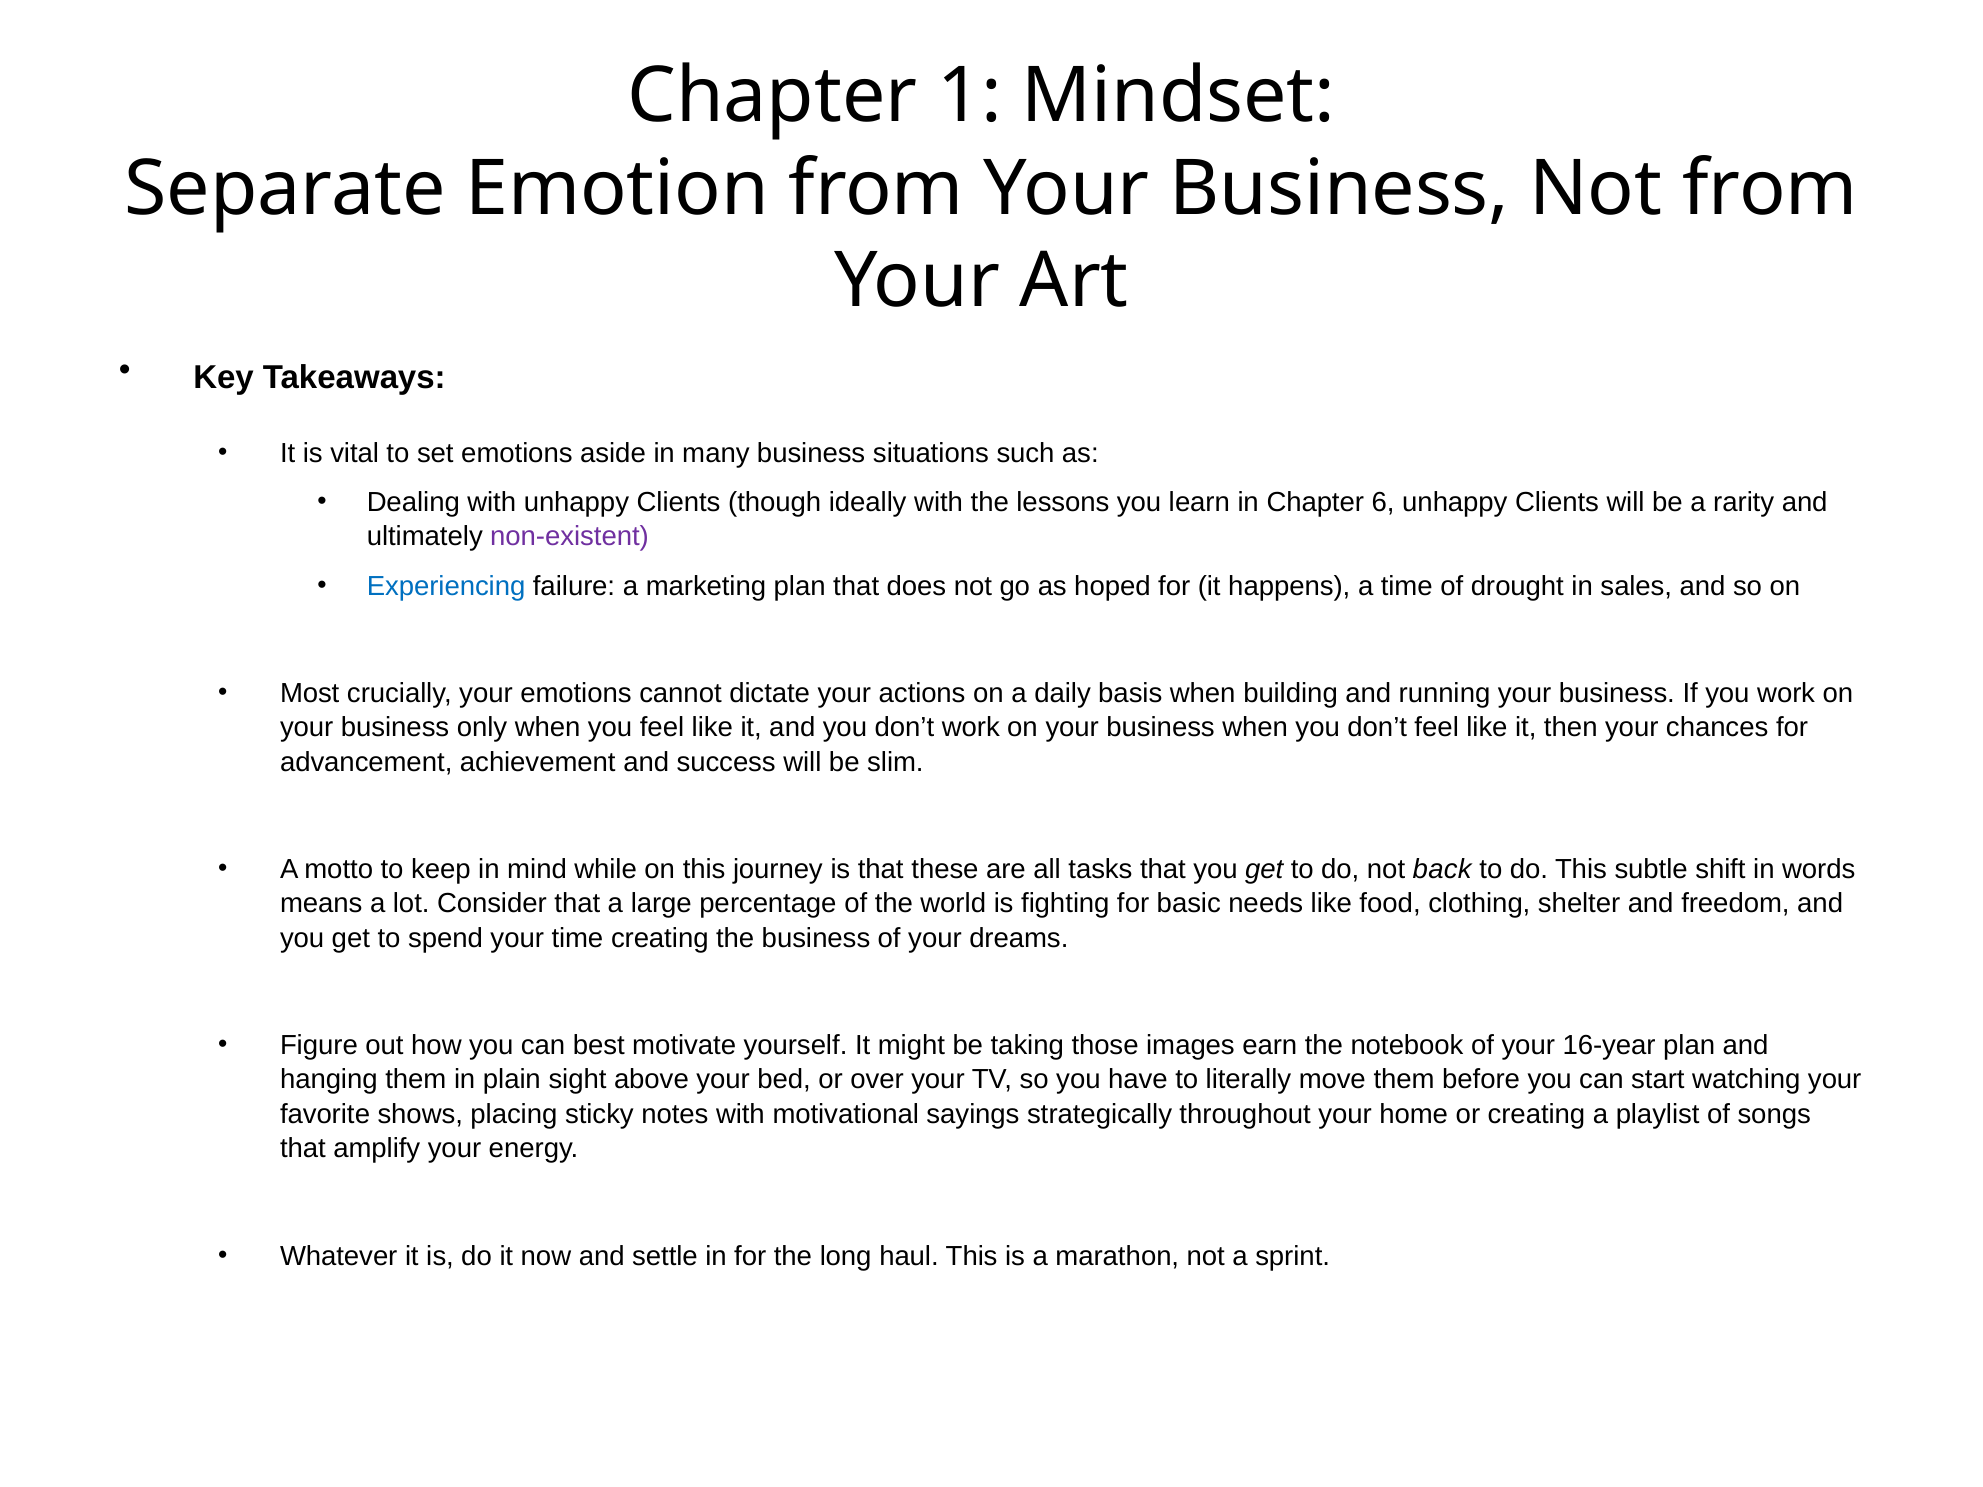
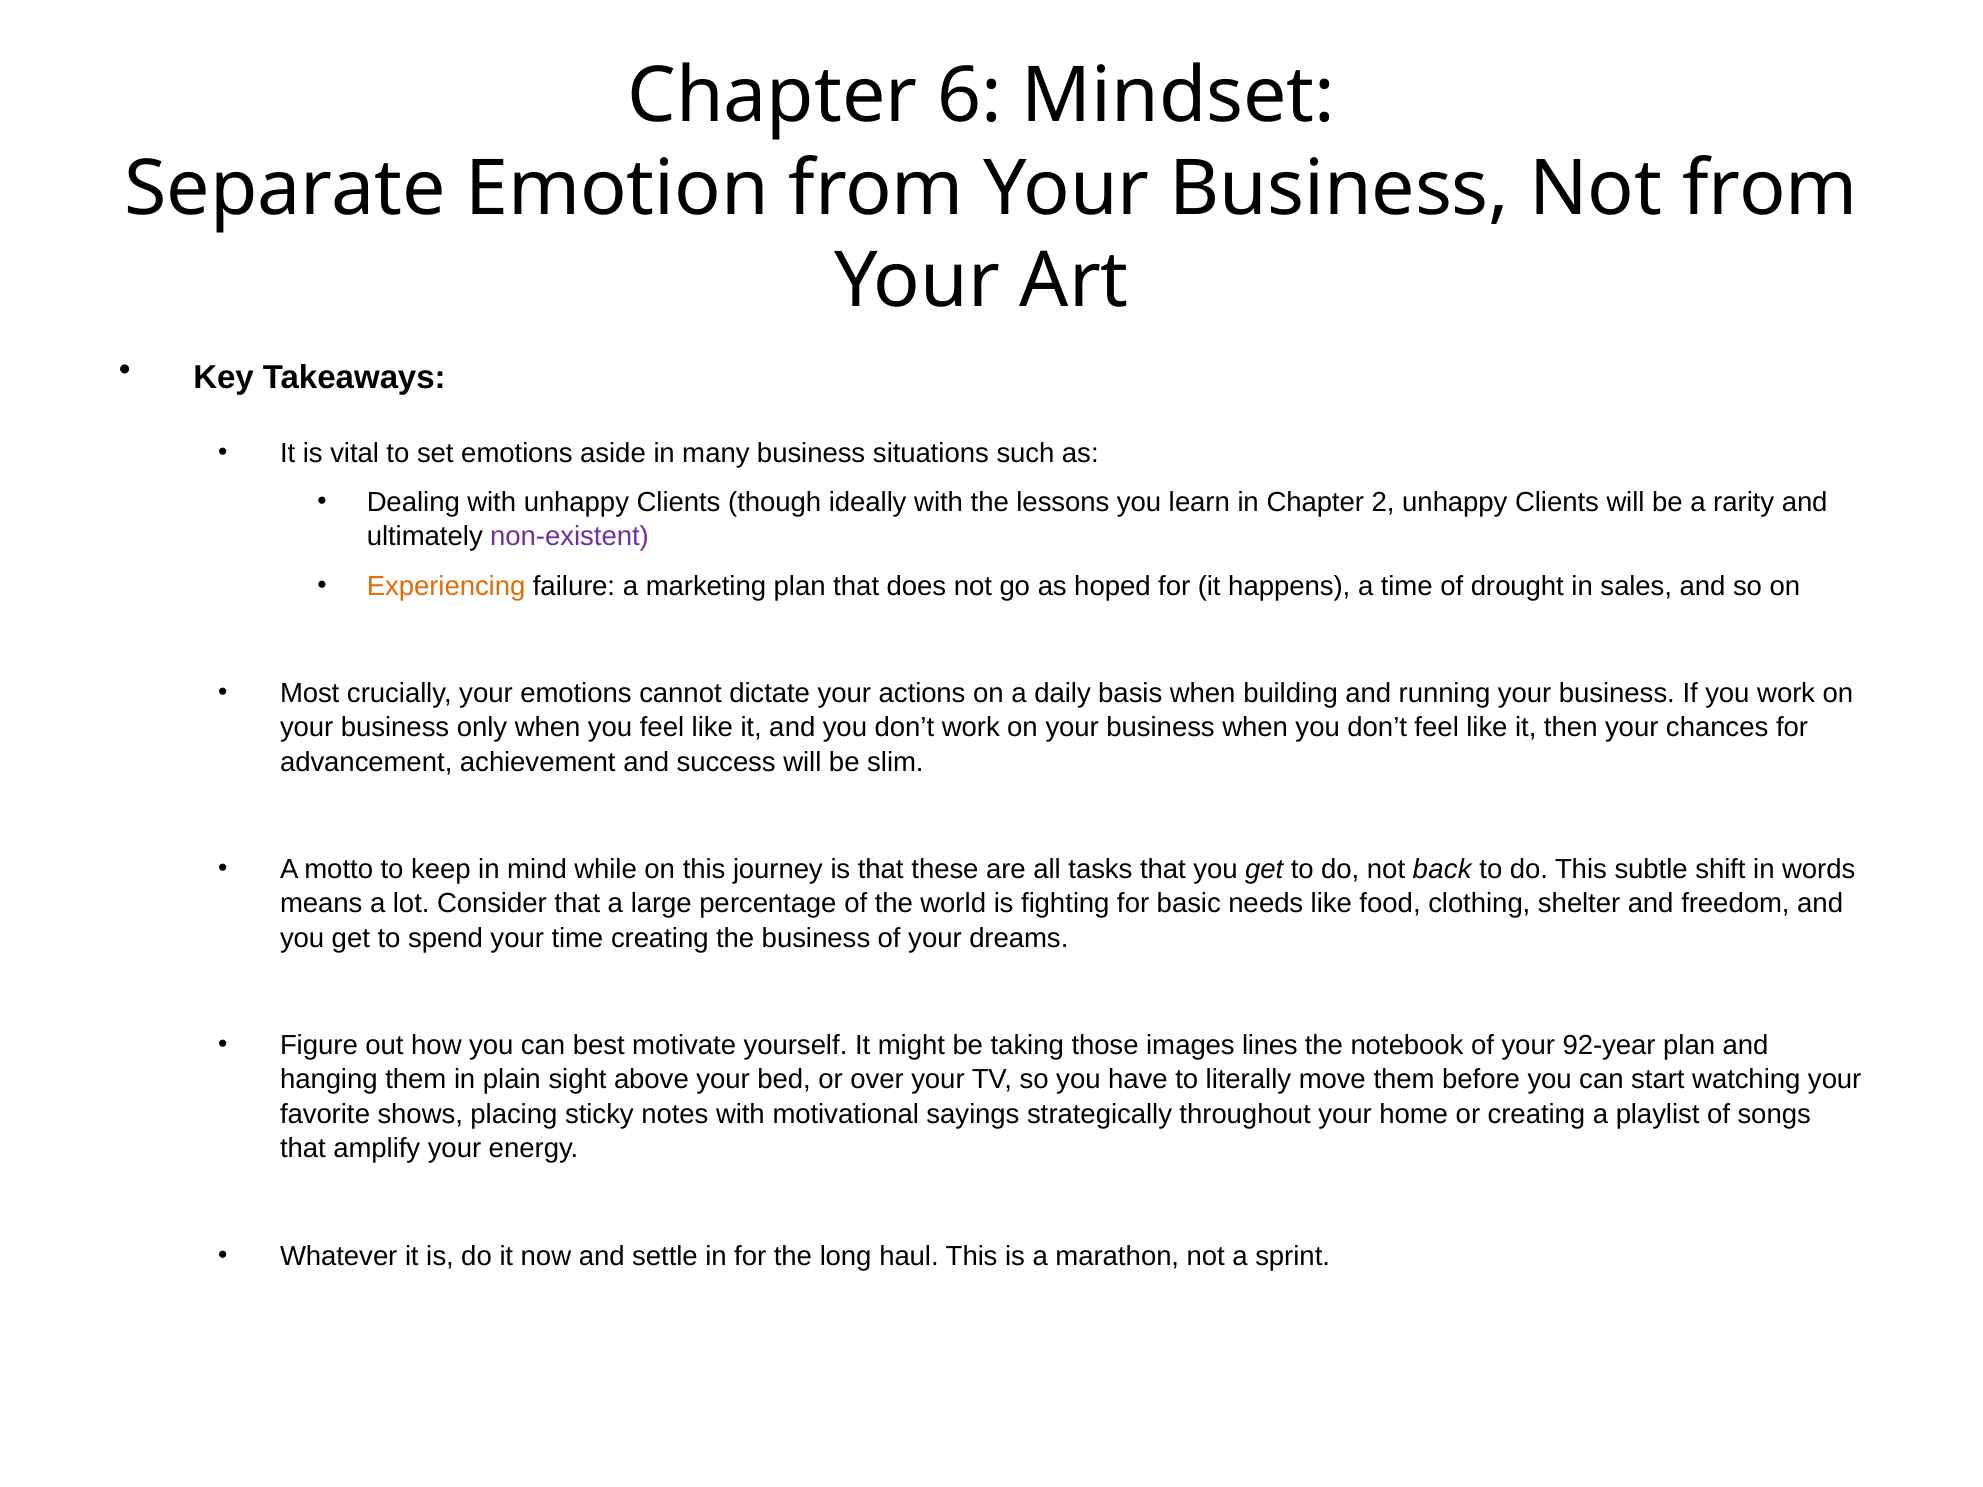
1: 1 -> 6
6: 6 -> 2
Experiencing colour: blue -> orange
earn: earn -> lines
16-year: 16-year -> 92-year
